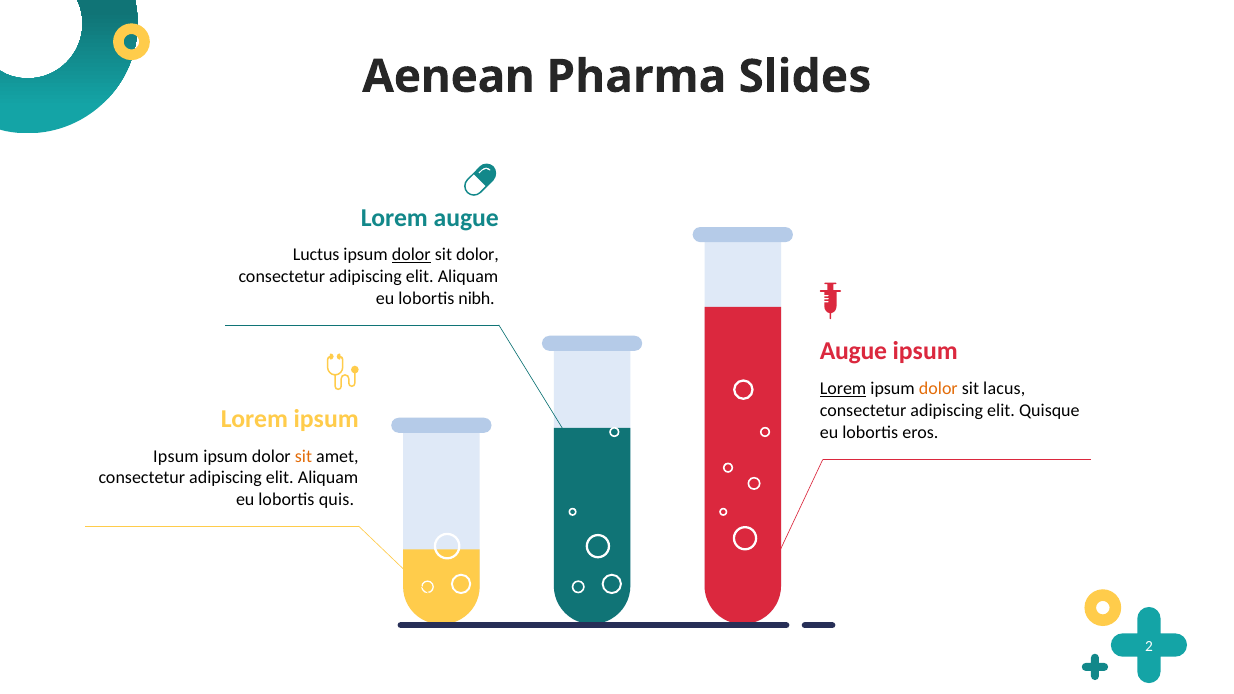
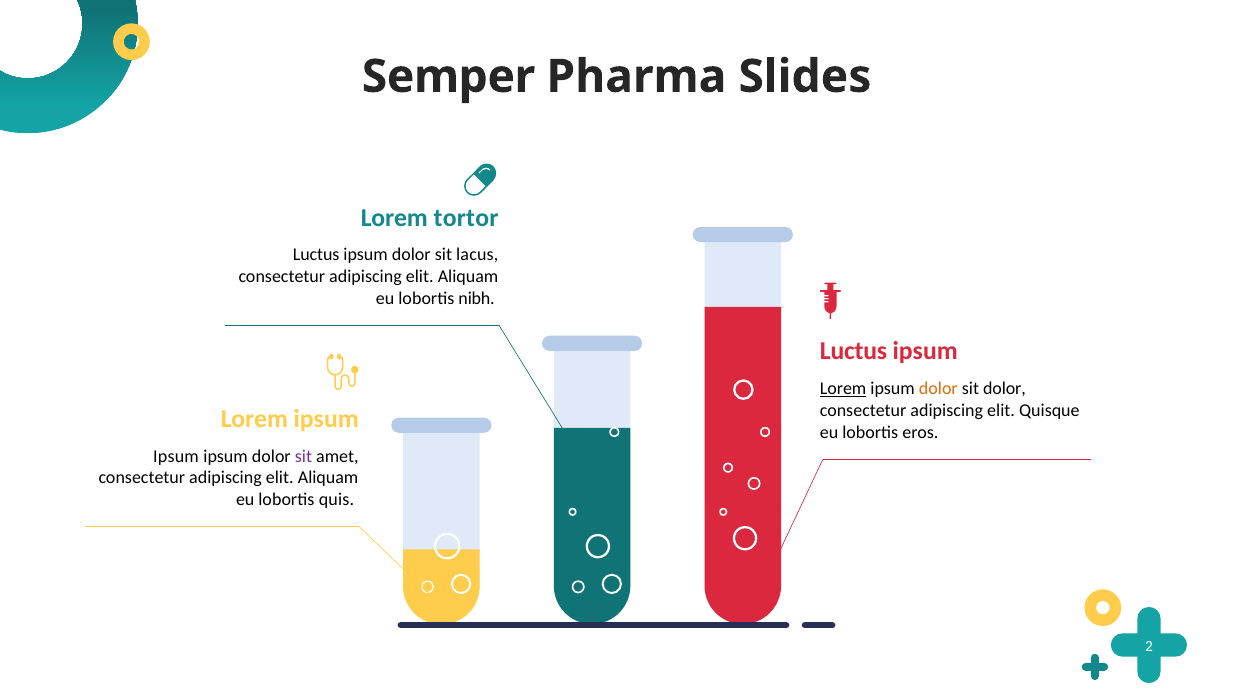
Aenean: Aenean -> Semper
Lorem augue: augue -> tortor
dolor at (411, 255) underline: present -> none
sit dolor: dolor -> lacus
Augue at (854, 352): Augue -> Luctus
sit lacus: lacus -> dolor
sit at (303, 456) colour: orange -> purple
